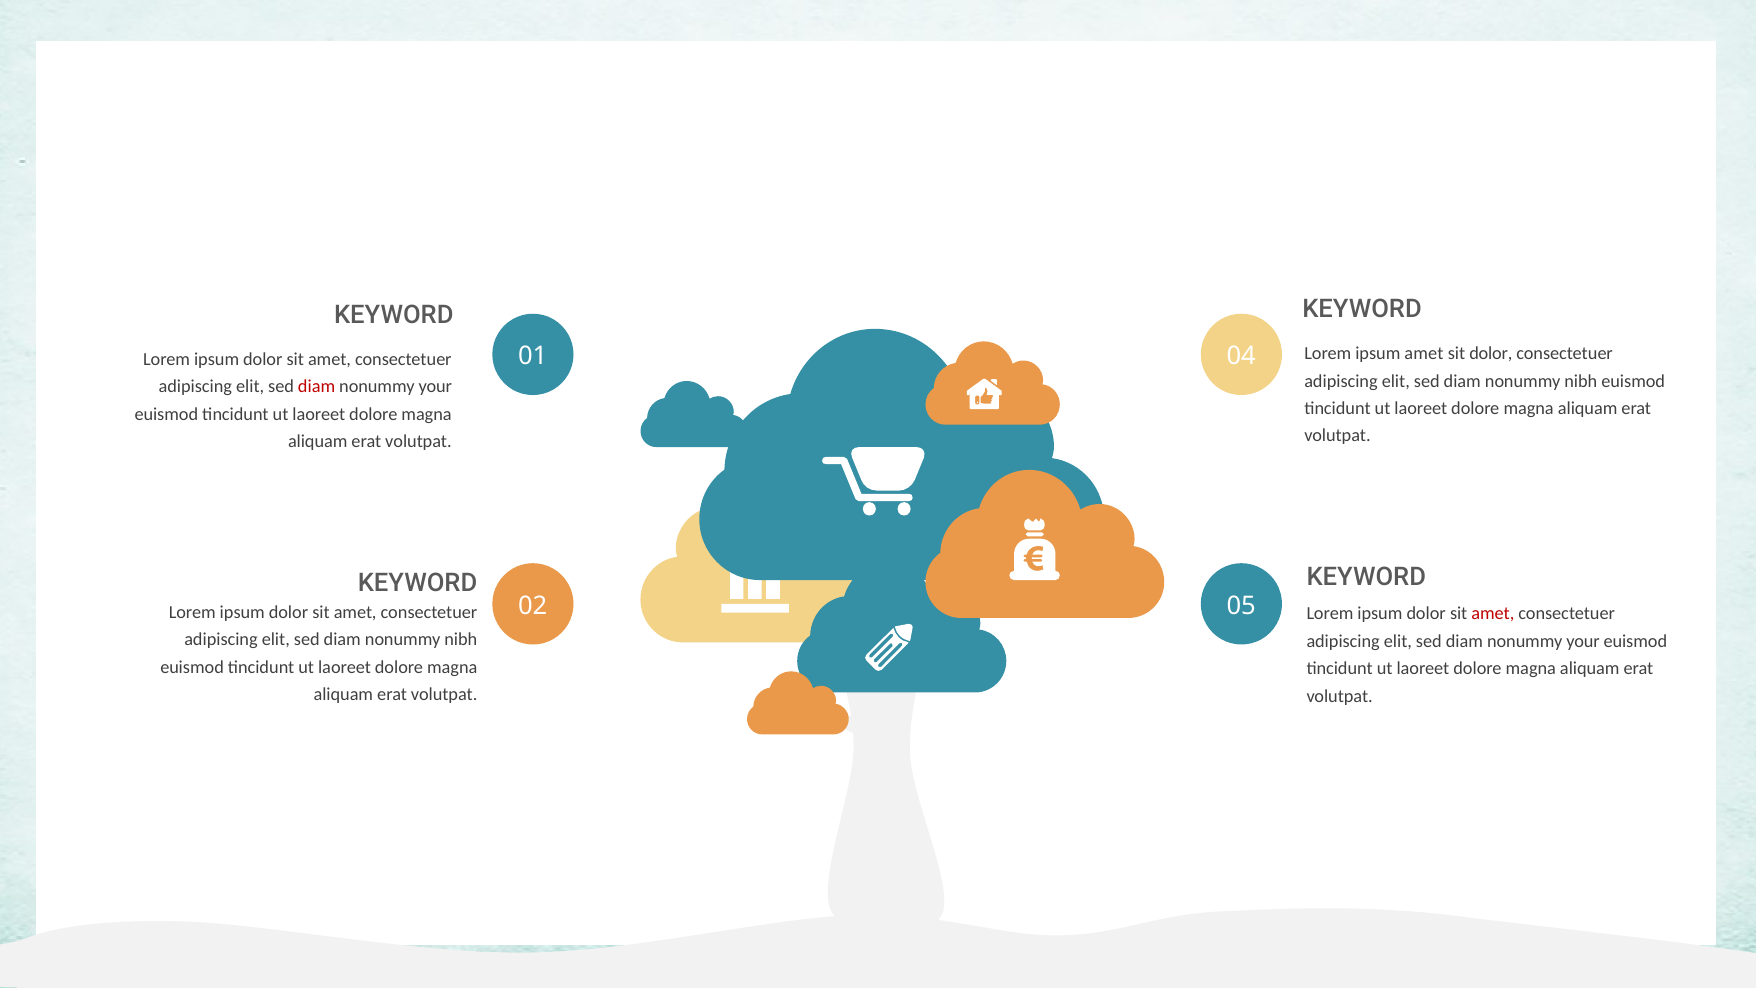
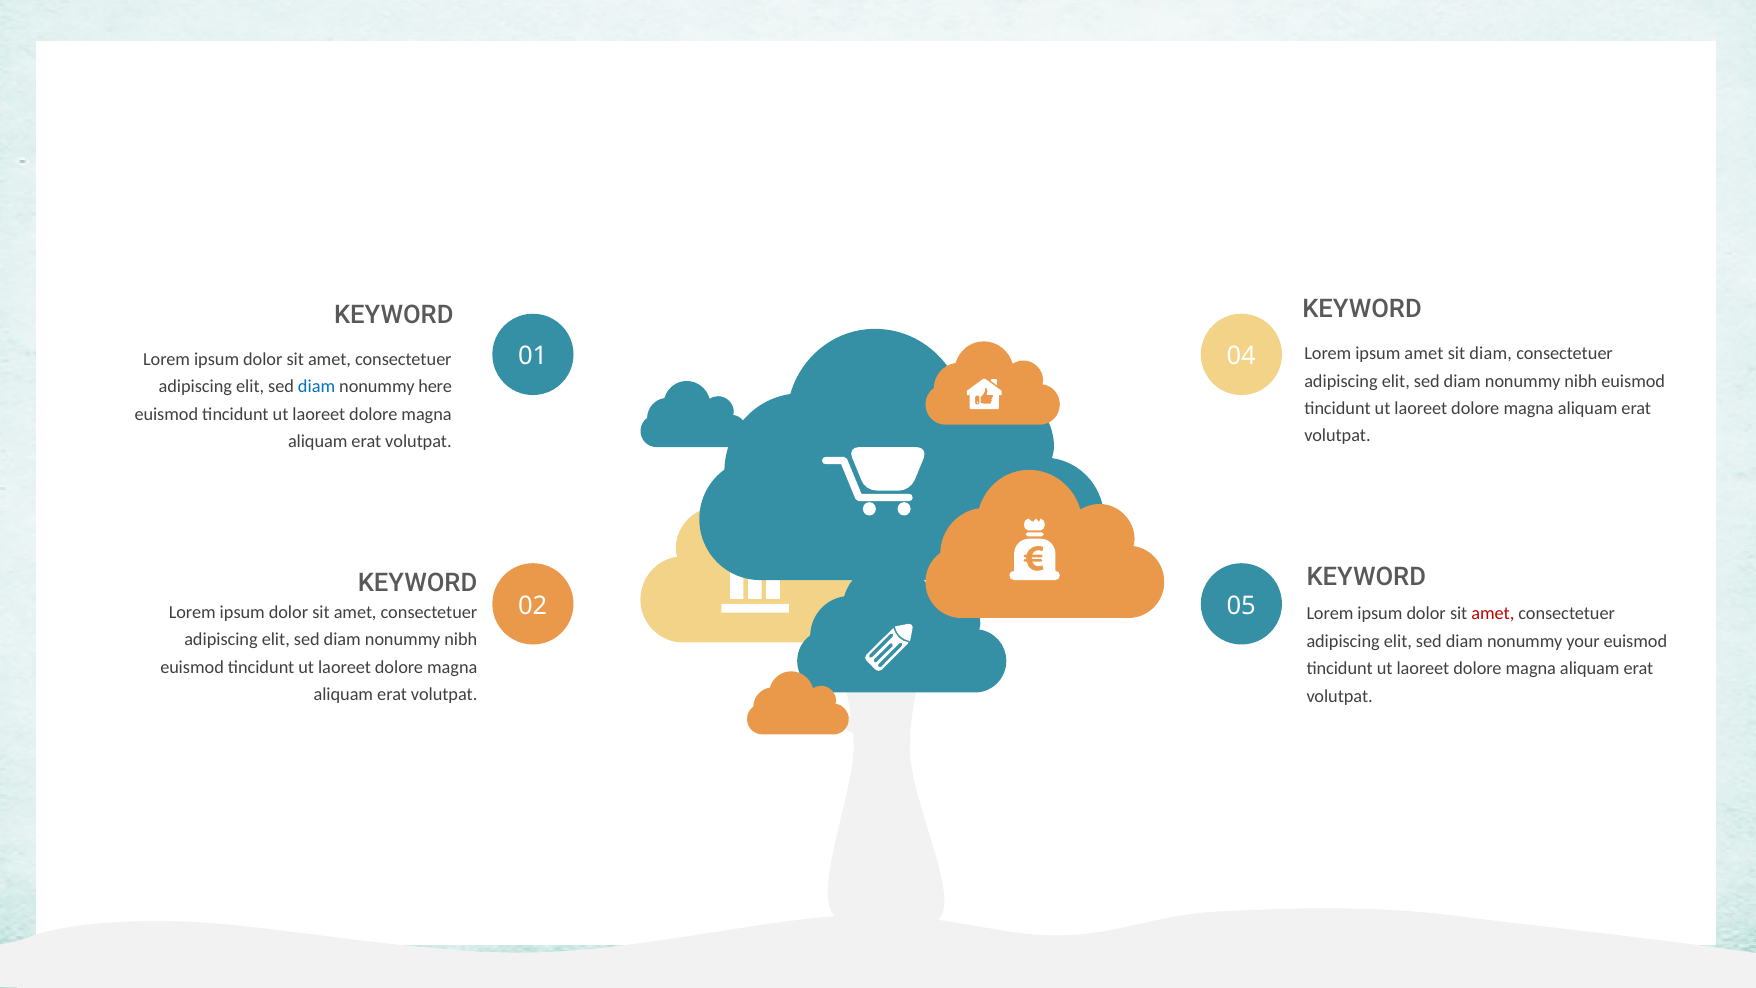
sit dolor: dolor -> diam
diam at (317, 387) colour: red -> blue
your at (435, 387): your -> here
